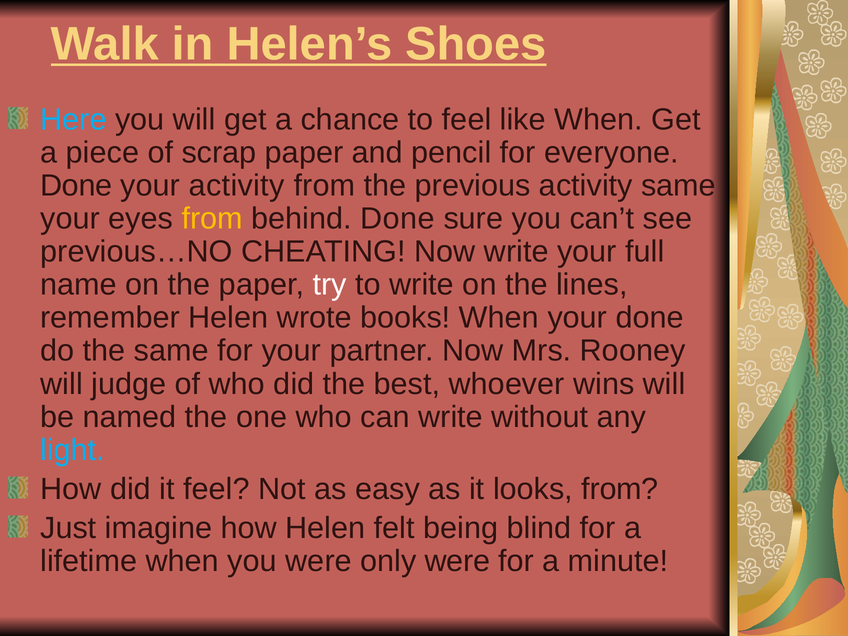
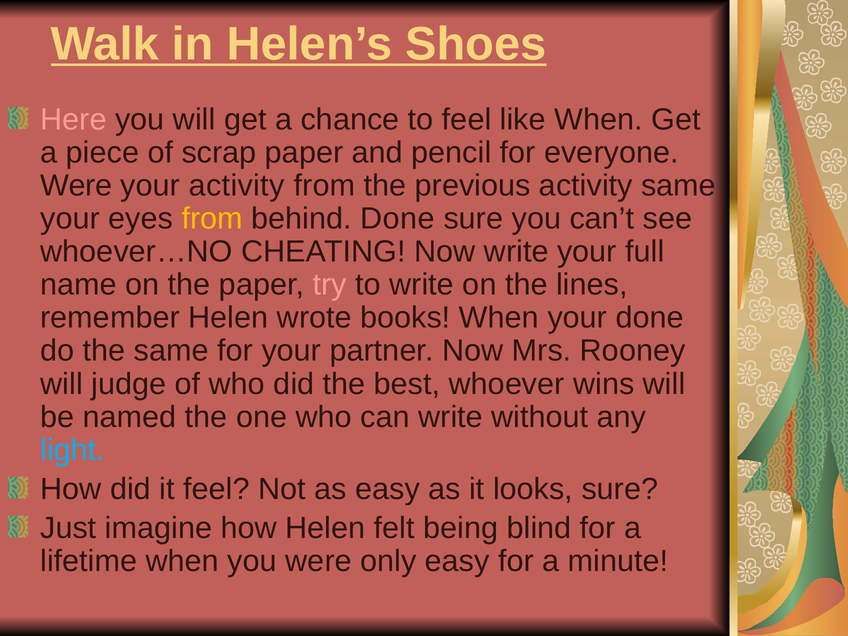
Here colour: light blue -> pink
Done at (76, 186): Done -> Were
previous…NO: previous…NO -> whoever…NO
try colour: white -> pink
looks from: from -> sure
only were: were -> easy
